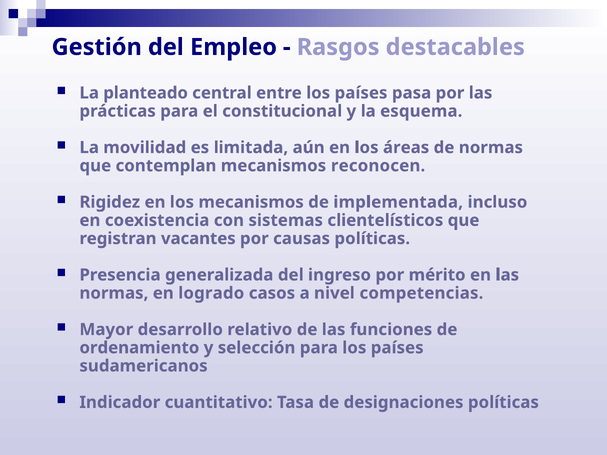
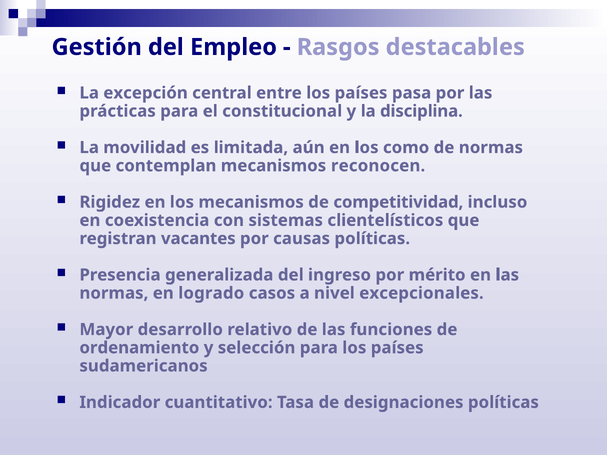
planteado: planteado -> excepción
esquema: esquema -> disciplina
áreas: áreas -> como
implementada: implementada -> competitividad
competencias: competencias -> excepcionales
